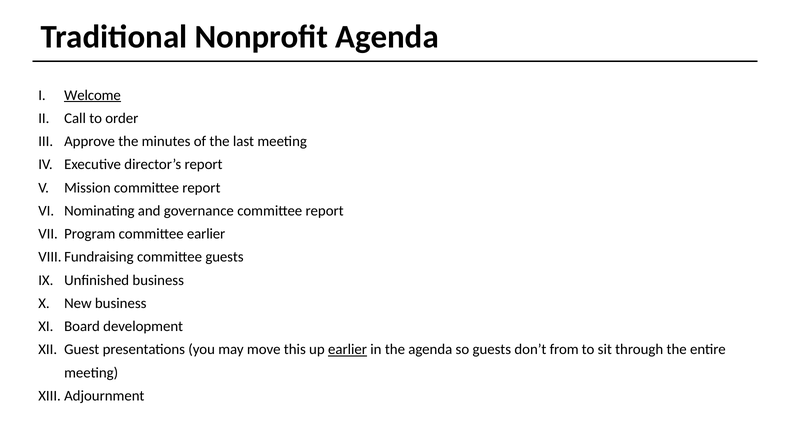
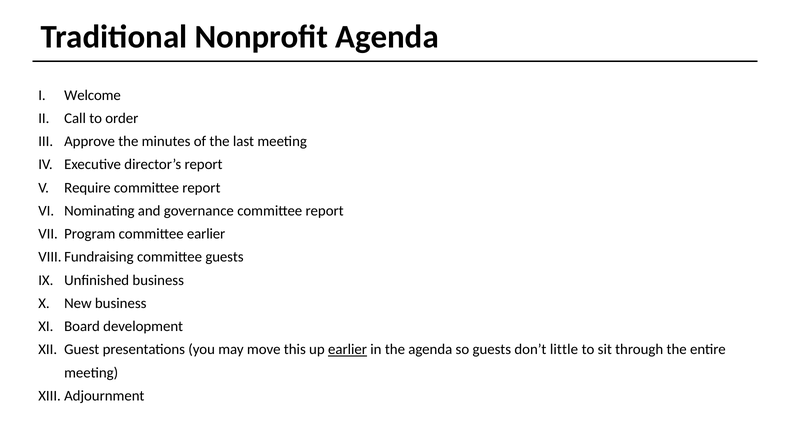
Welcome underline: present -> none
Mission: Mission -> Require
from: from -> little
